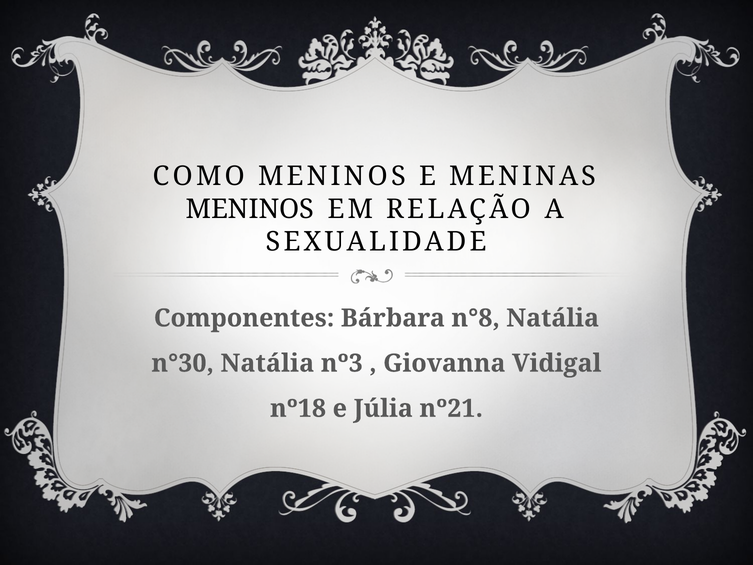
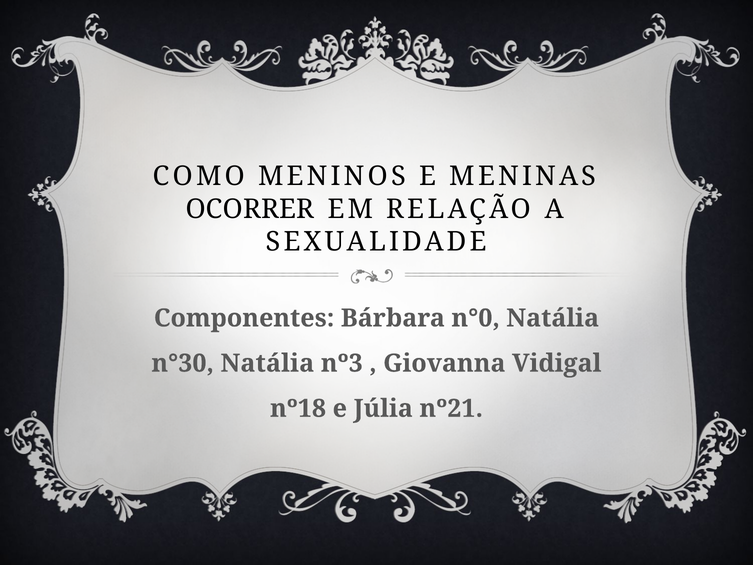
MENINOS at (250, 209): MENINOS -> OCORRER
n°8: n°8 -> n°0
